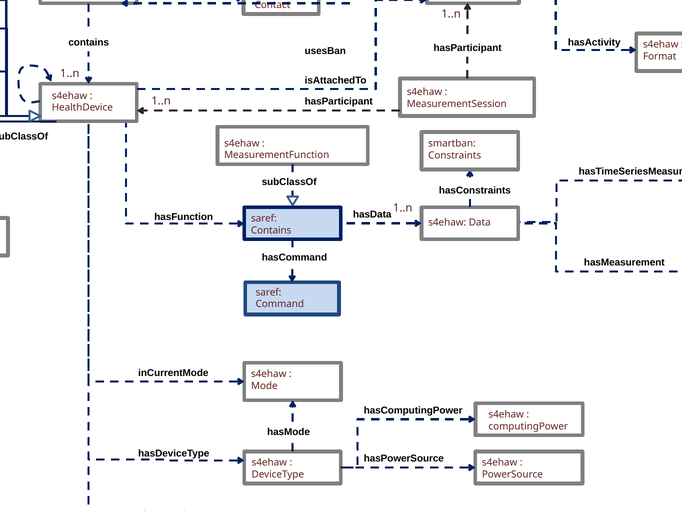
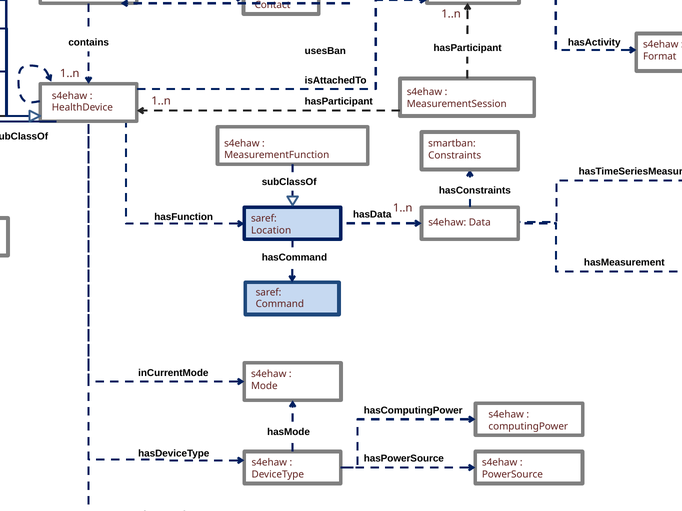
Contains at (271, 231): Contains -> Location
